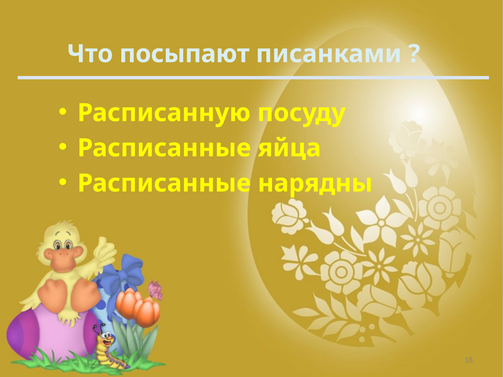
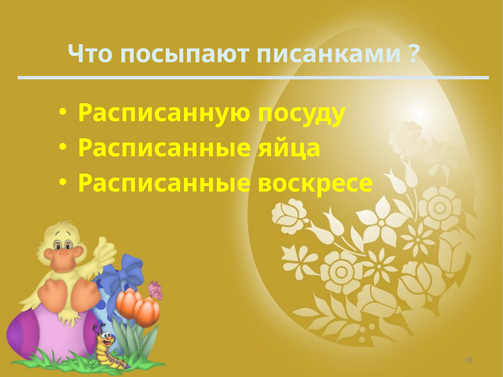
нарядны: нарядны -> воскресе
